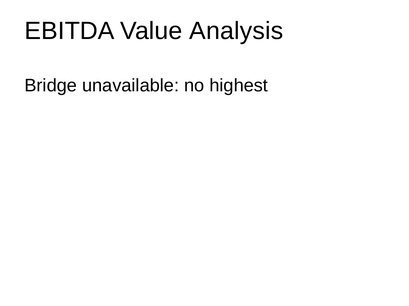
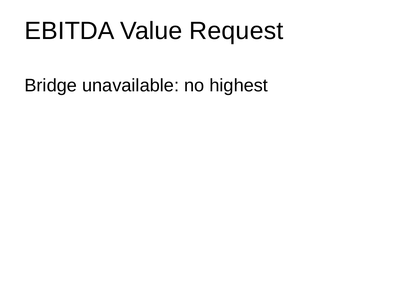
Analysis: Analysis -> Request
